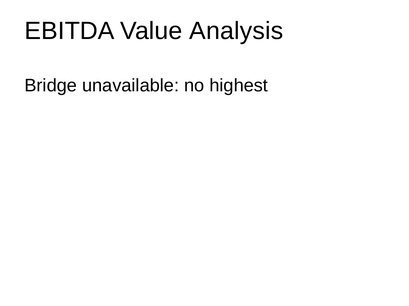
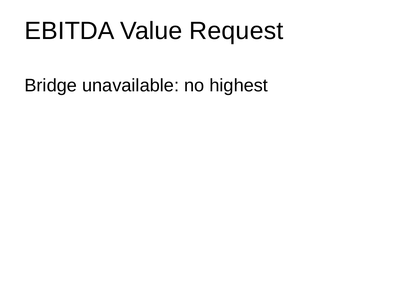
Analysis: Analysis -> Request
